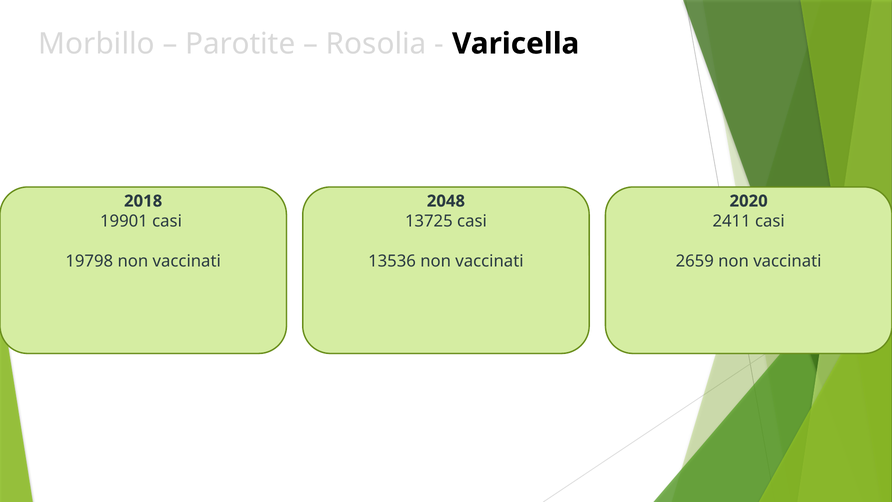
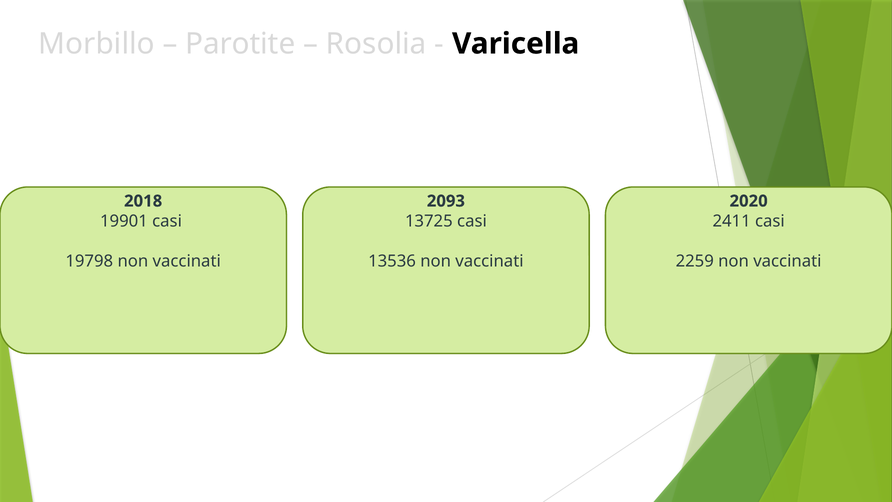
2048: 2048 -> 2093
2659: 2659 -> 2259
